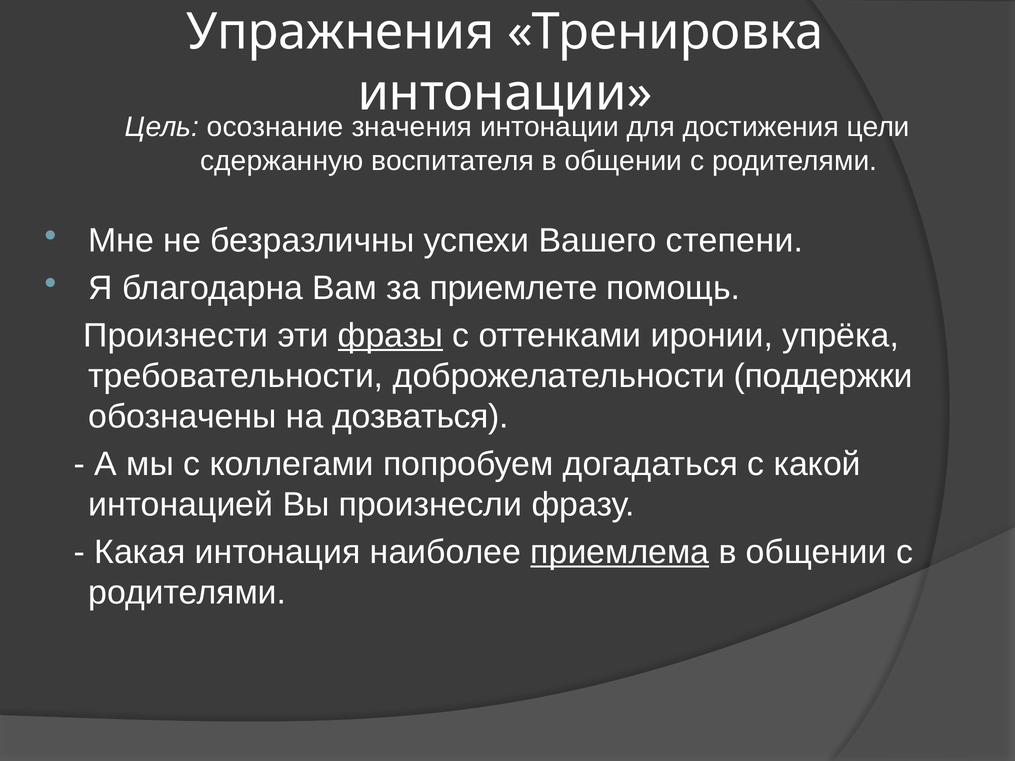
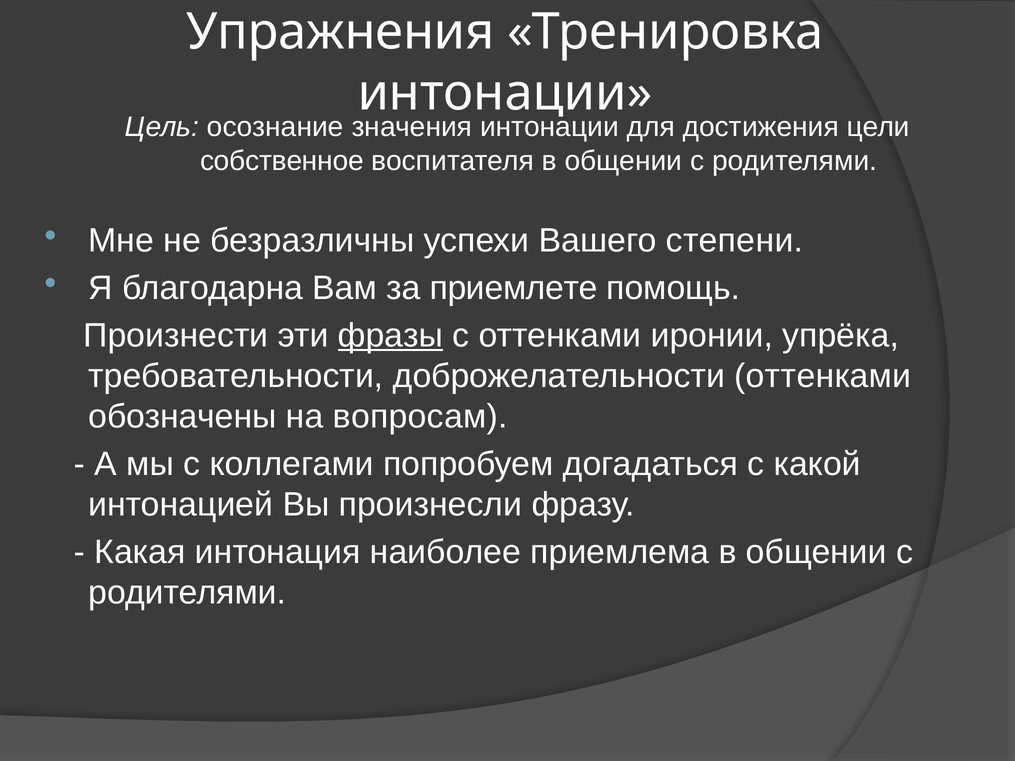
сдержанную: сдержанную -> собственное
доброжелательности поддержки: поддержки -> оттенками
дозваться: дозваться -> вопросам
приемлема underline: present -> none
